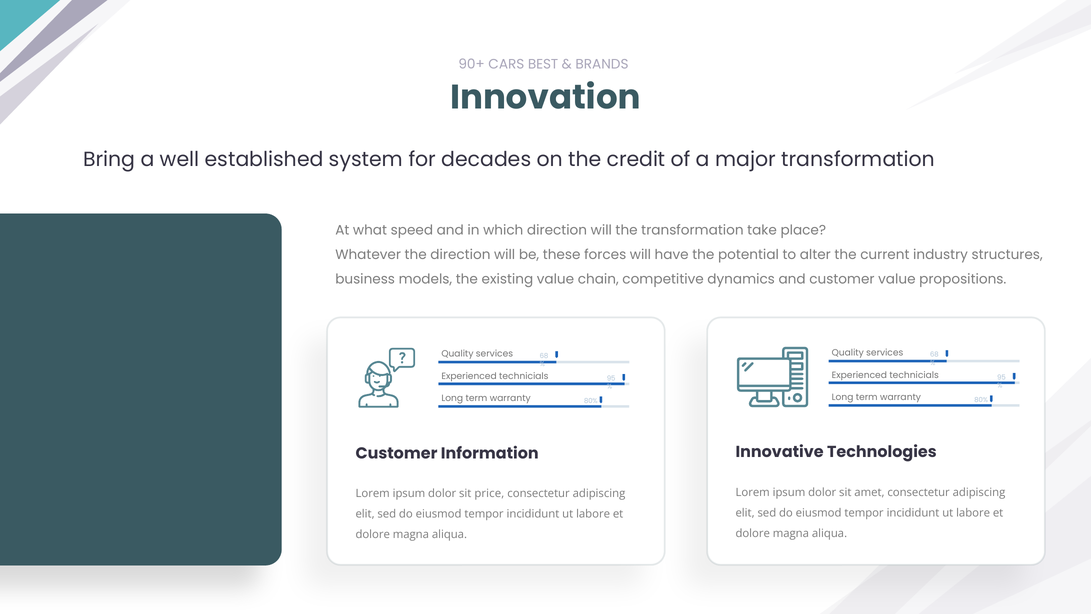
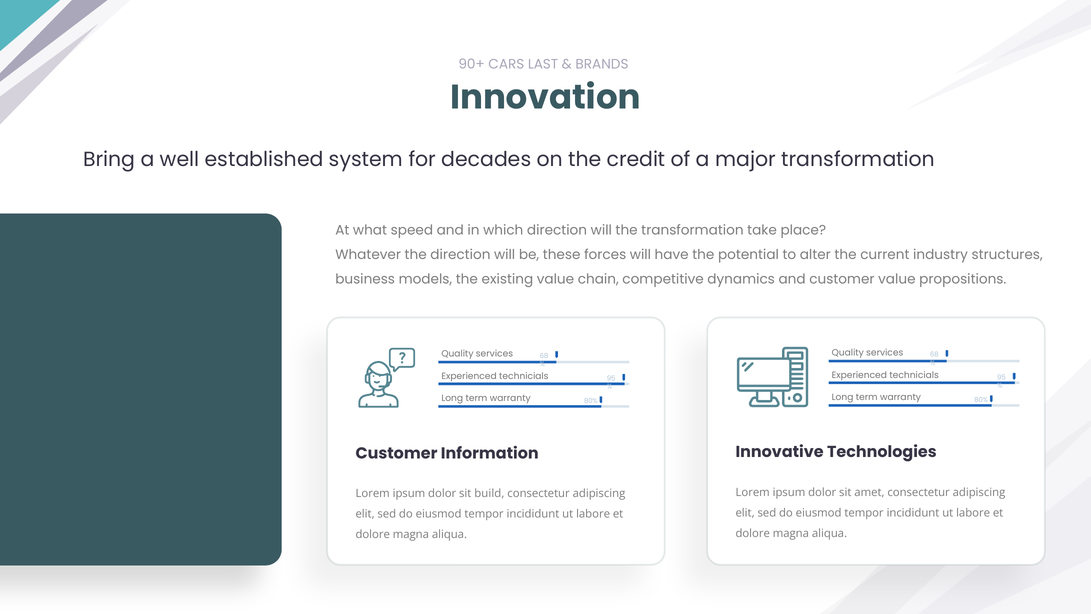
BEST: BEST -> LAST
price: price -> build
